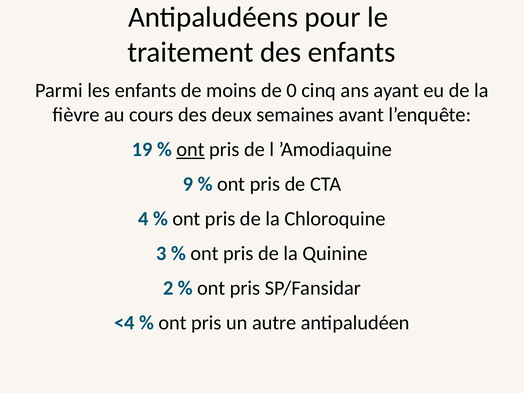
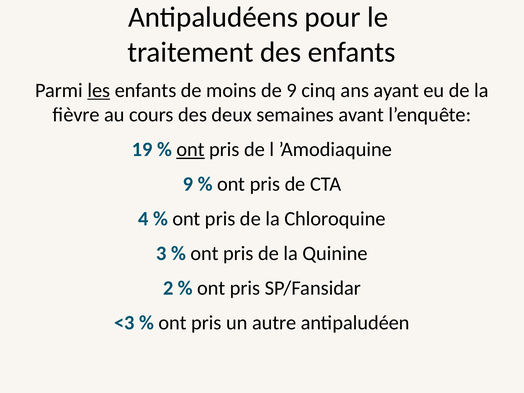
les underline: none -> present
de 0: 0 -> 9
<4: <4 -> <3
